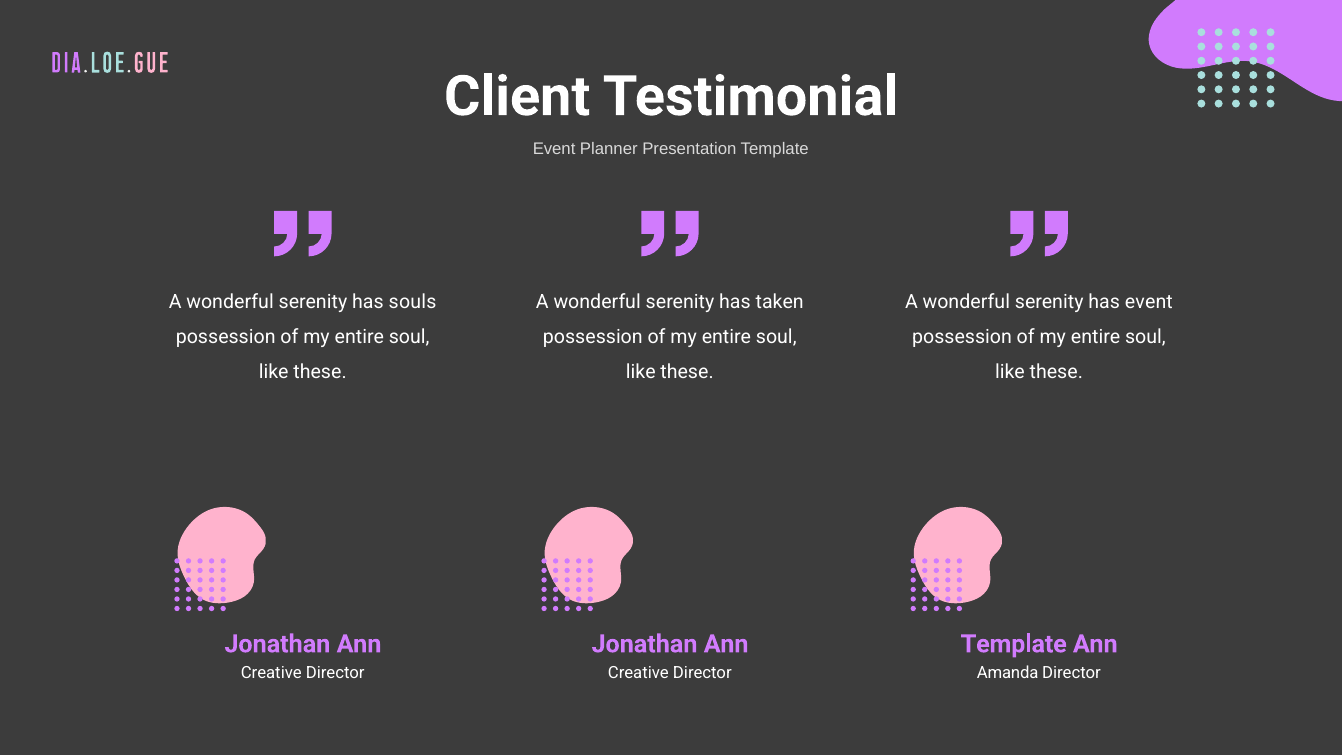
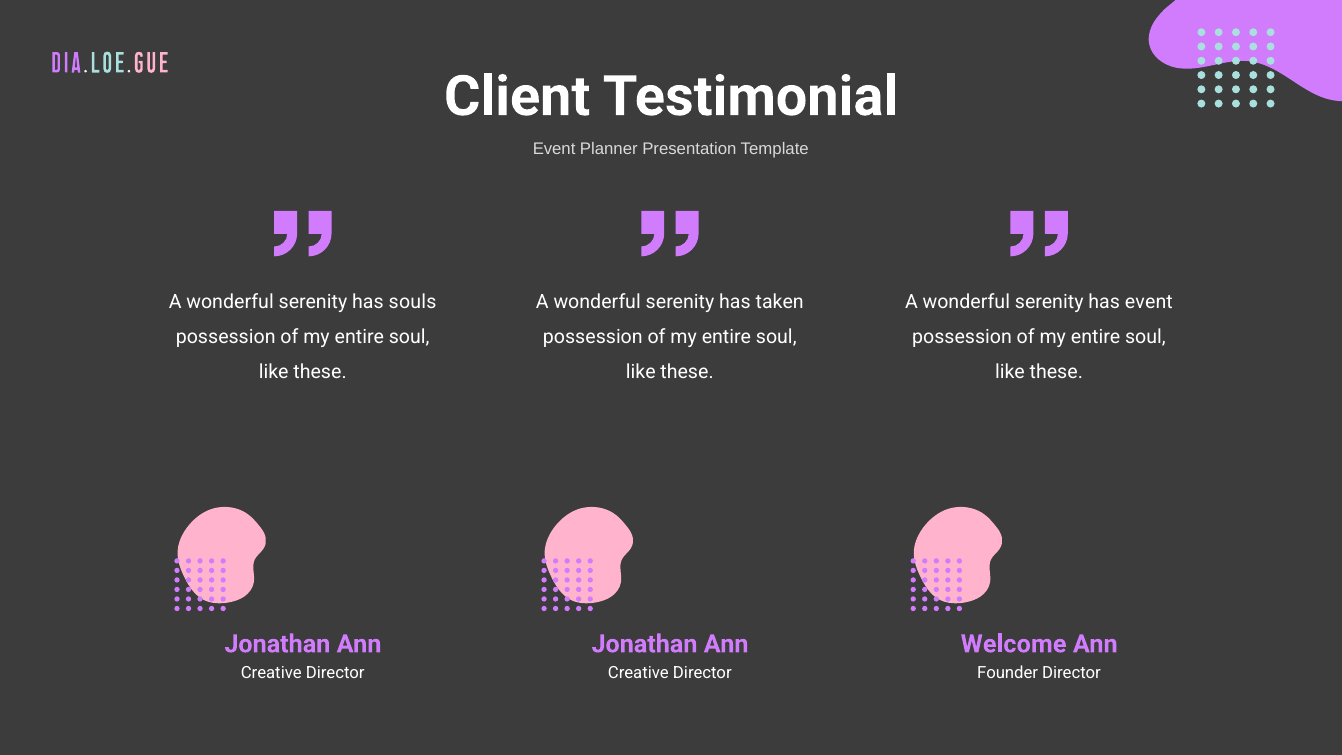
Template at (1014, 644): Template -> Welcome
Amanda: Amanda -> Founder
